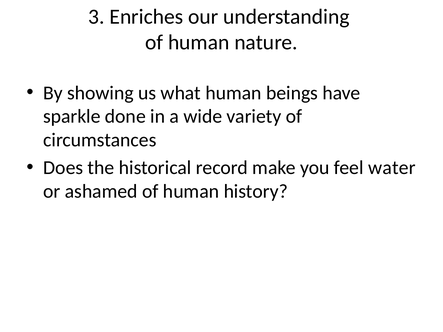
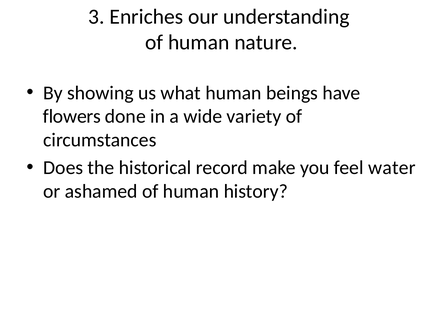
sparkle: sparkle -> flowers
